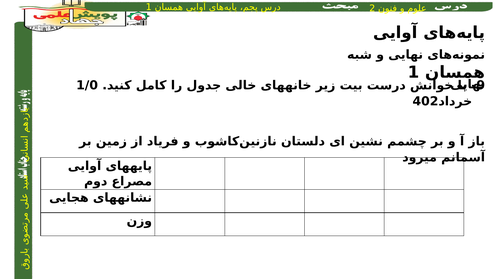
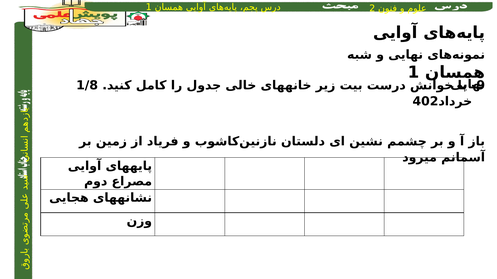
1/0: 1/0 -> 1/8
